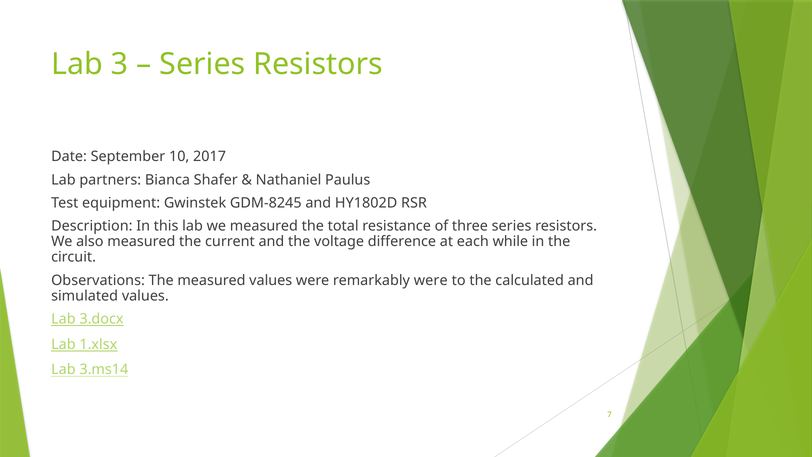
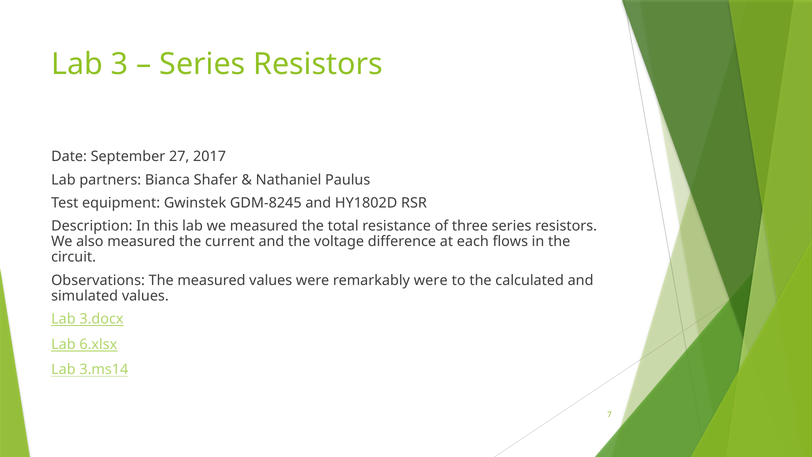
10: 10 -> 27
while: while -> flows
1.xlsx: 1.xlsx -> 6.xlsx
